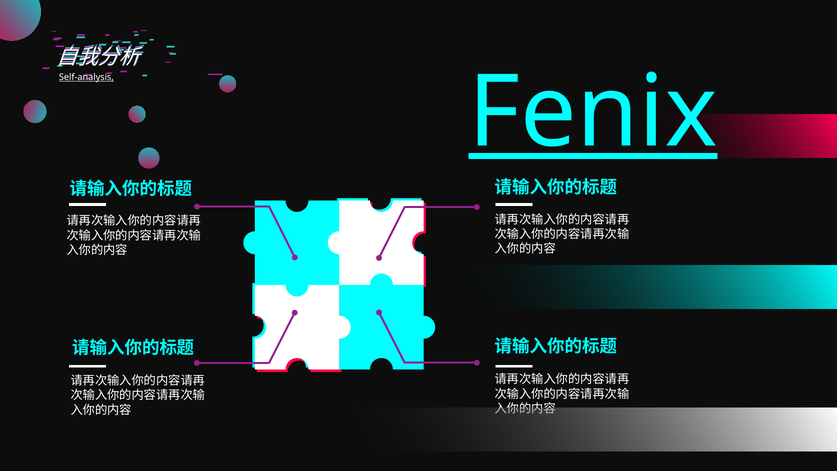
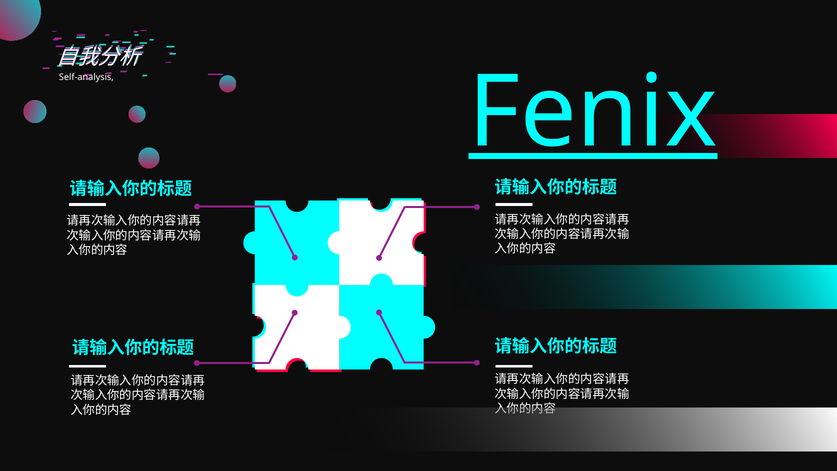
Self-analysis underline: present -> none
